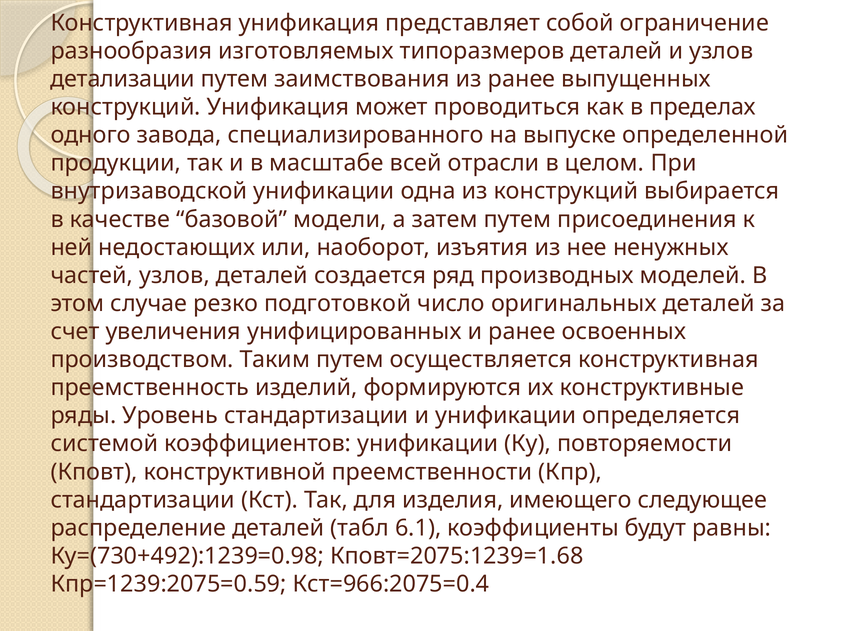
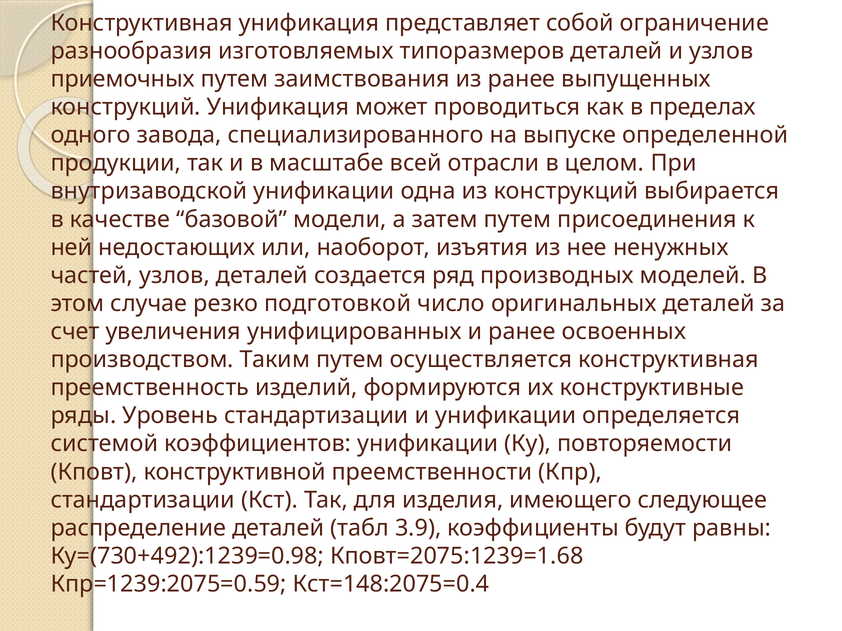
детализации: детализации -> приемочных
6.1: 6.1 -> 3.9
Кст=966:2075=0.4: Кст=966:2075=0.4 -> Кст=148:2075=0.4
